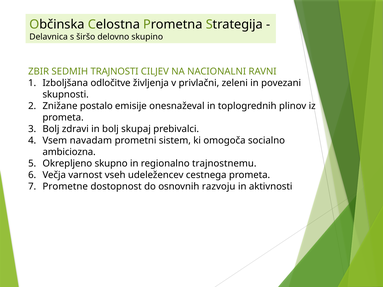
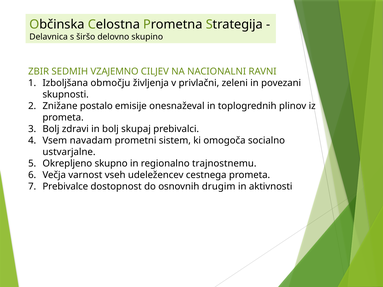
TRAJNOSTI: TRAJNOSTI -> VZAJEMNO
odločitve: odločitve -> območju
ambiciozna: ambiciozna -> ustvarjalne
Prometne: Prometne -> Prebivalce
razvoju: razvoju -> drugim
